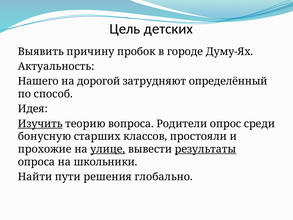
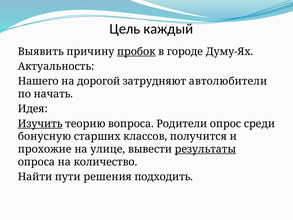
детских: детских -> каждый
пробок underline: none -> present
определённый: определённый -> автолюбители
способ: способ -> начать
простояли: простояли -> получится
улице underline: present -> none
школьники: школьники -> количество
глобально: глобально -> подходить
